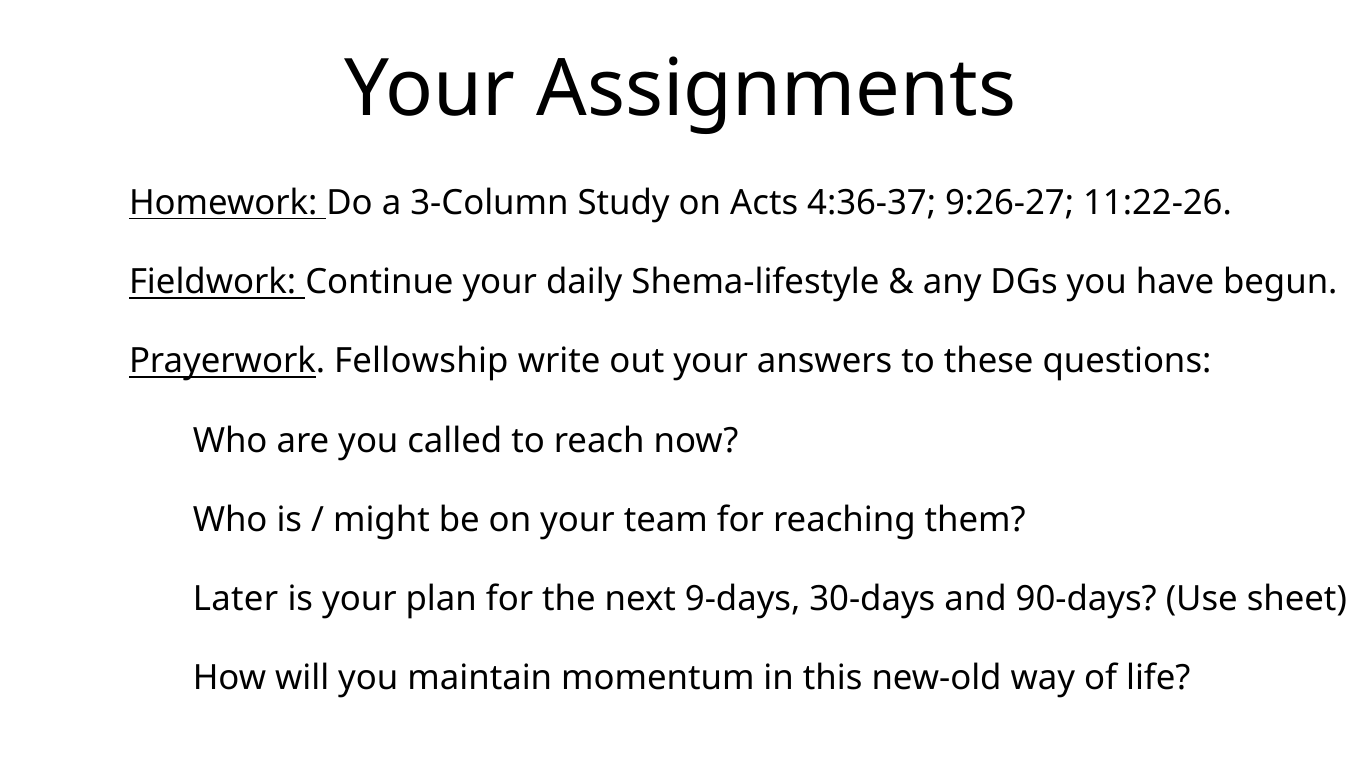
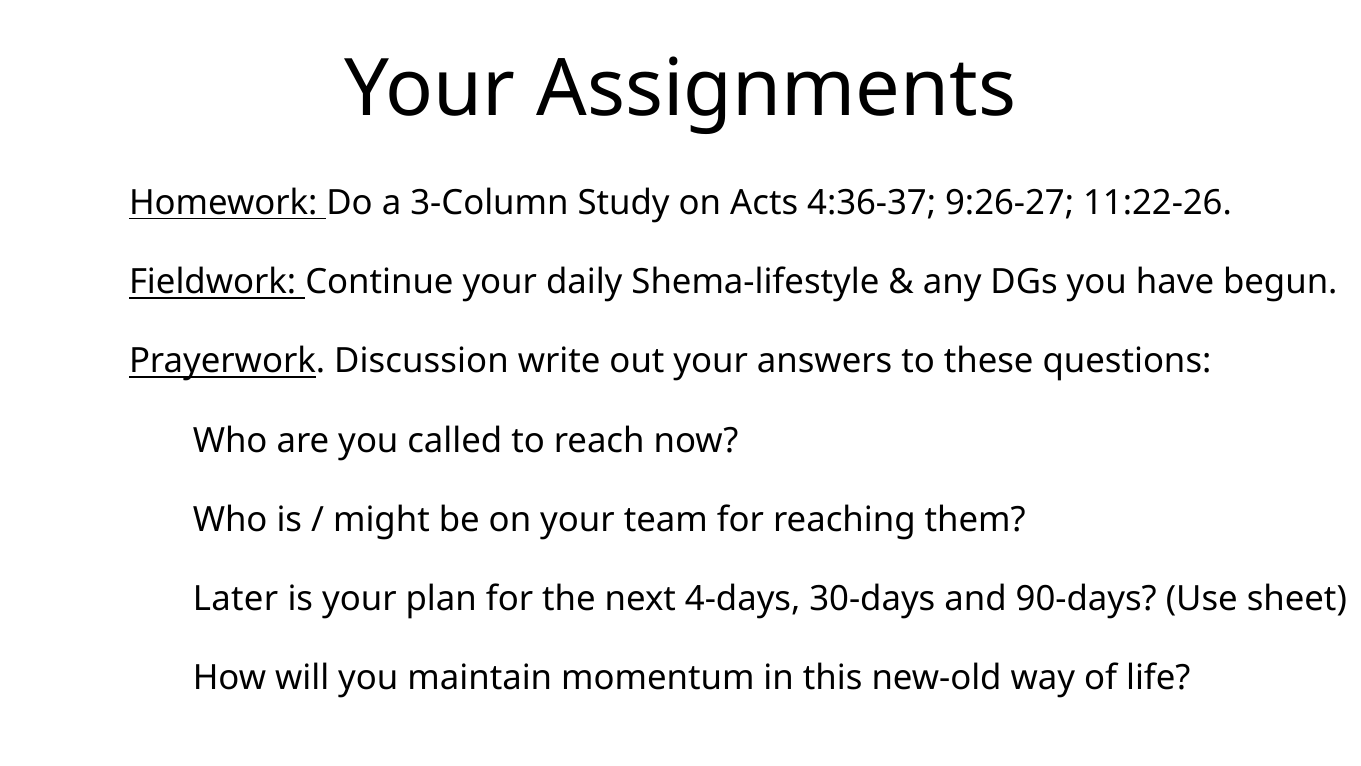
Fellowship: Fellowship -> Discussion
9-days: 9-days -> 4-days
